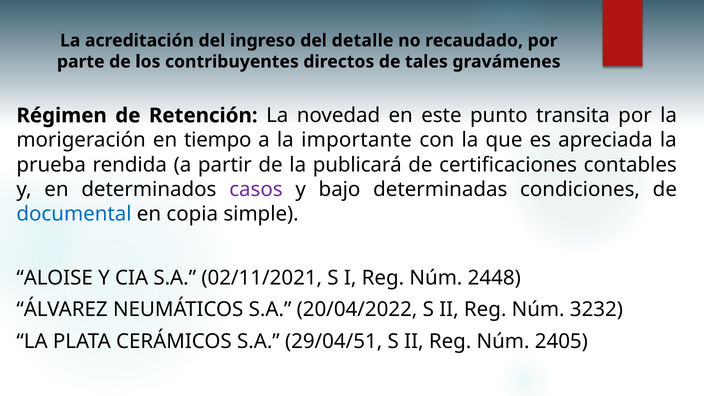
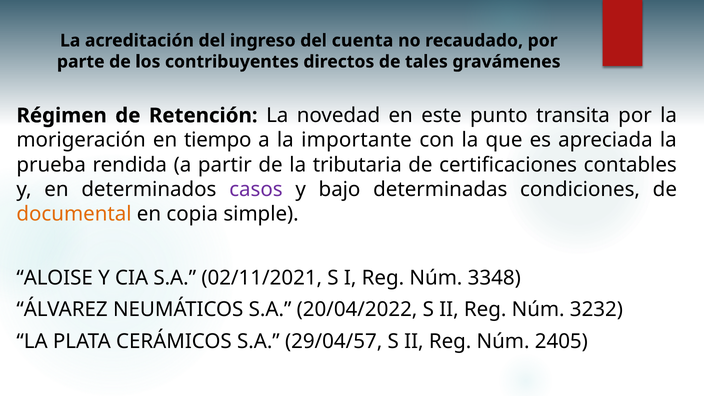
detalle: detalle -> cuenta
publicará: publicará -> tributaria
documental colour: blue -> orange
2448: 2448 -> 3348
29/04/51: 29/04/51 -> 29/04/57
